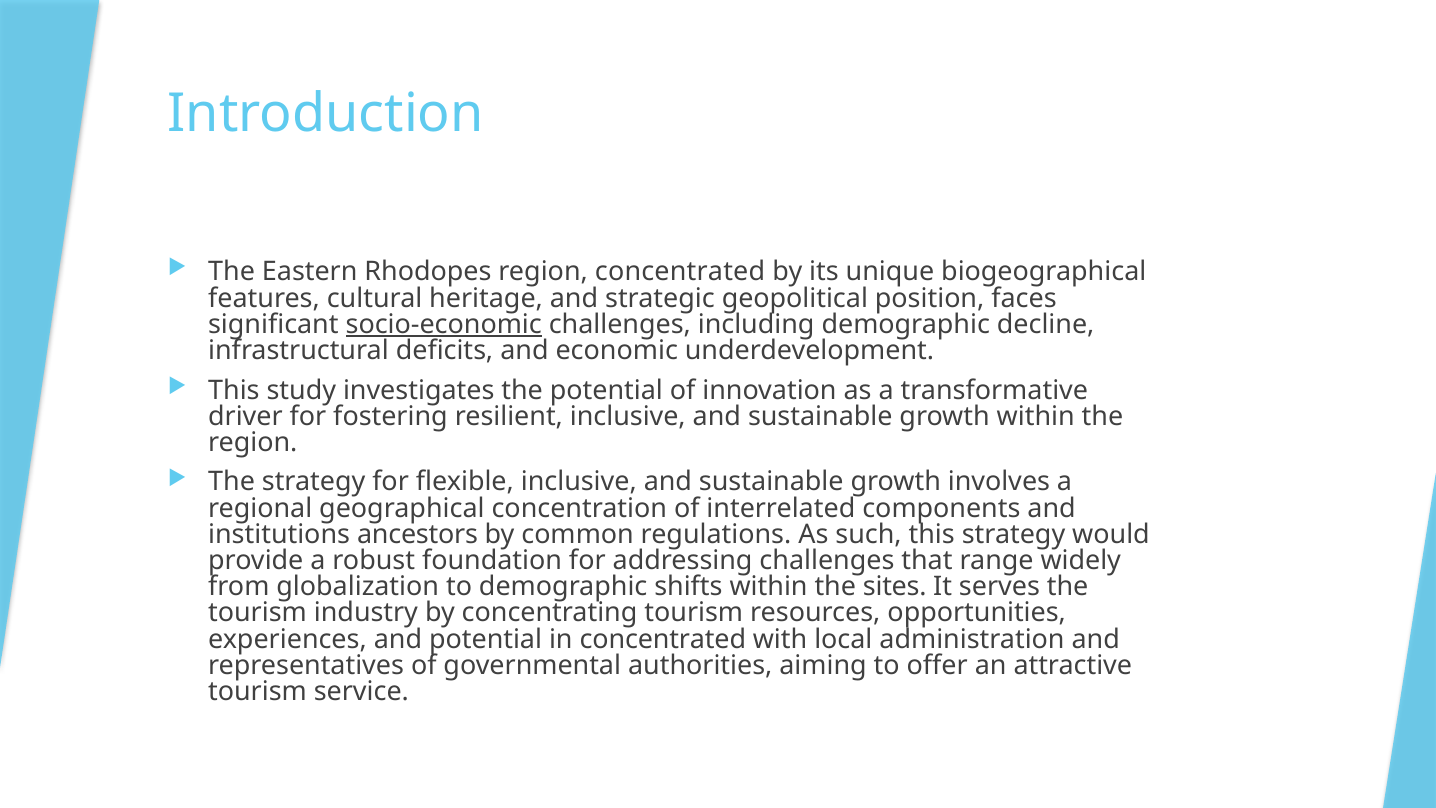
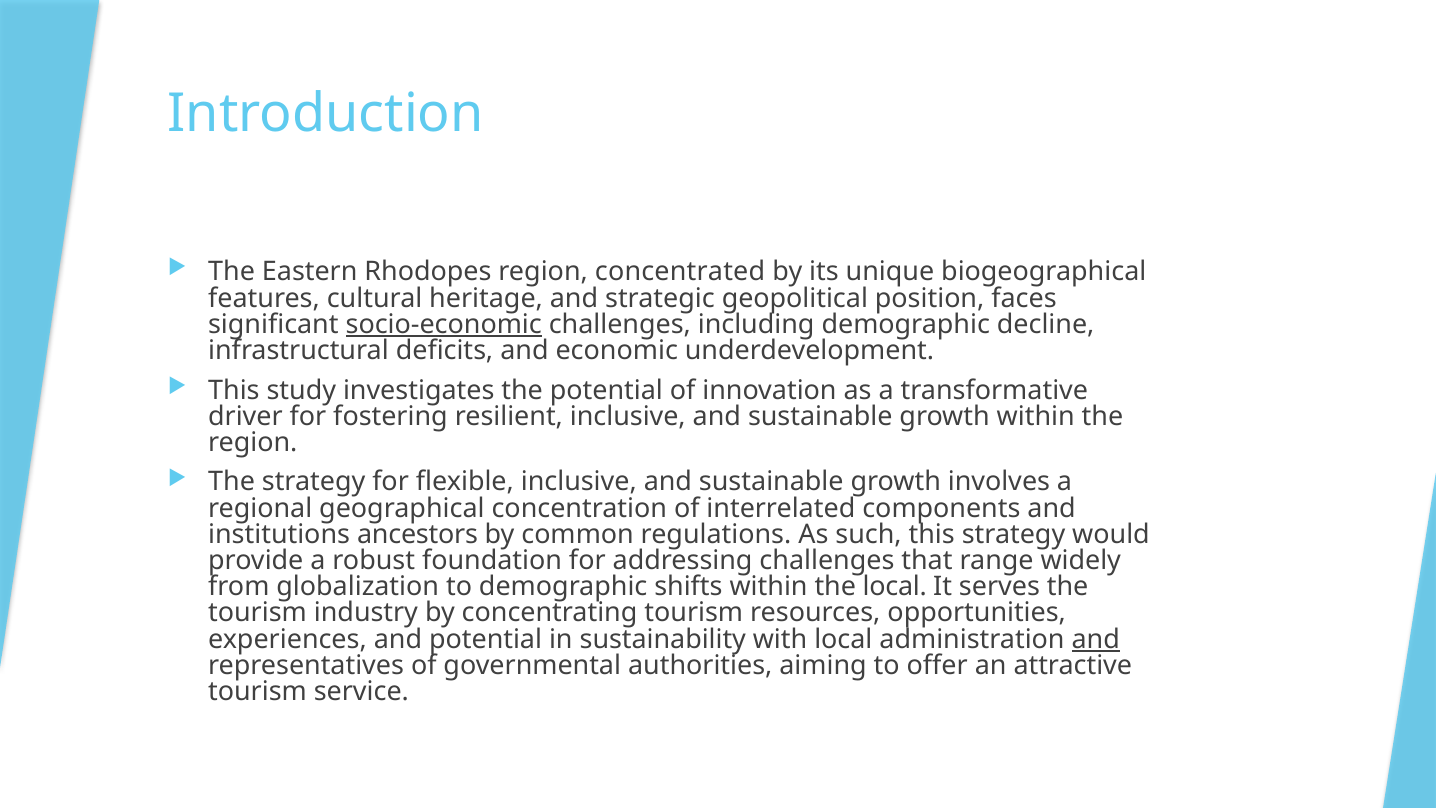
the sites: sites -> local
in concentrated: concentrated -> sustainability
and at (1096, 639) underline: none -> present
